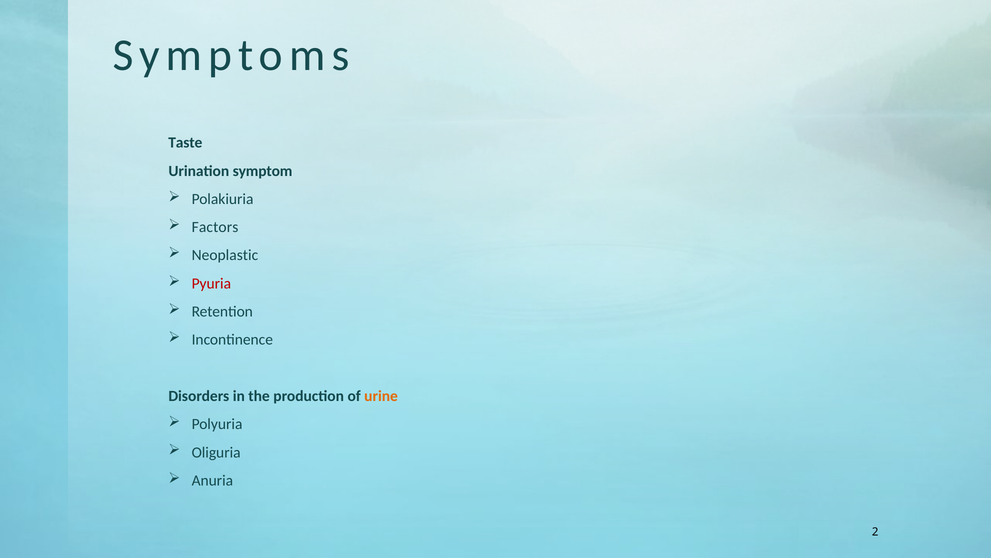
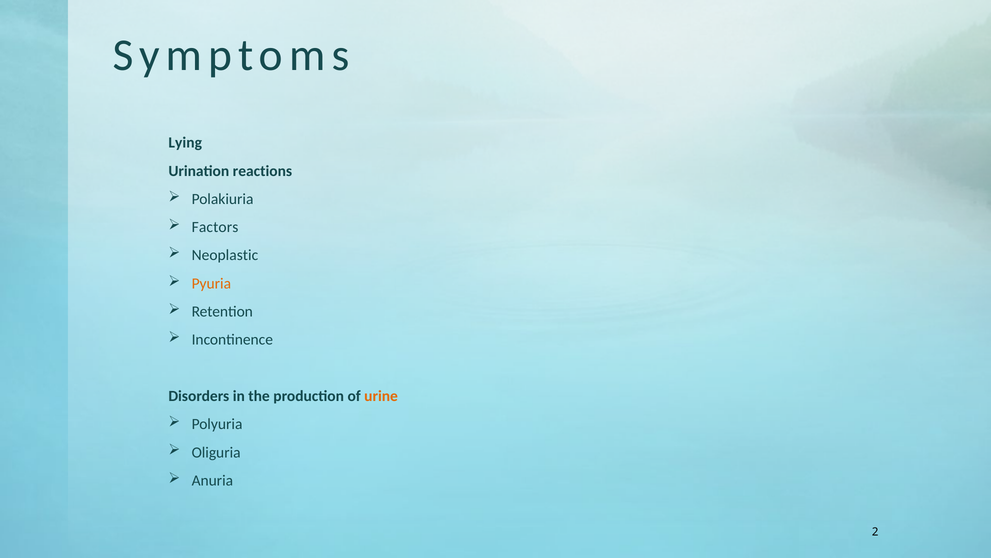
Taste: Taste -> Lying
symptom: symptom -> reactions
Pyuria colour: red -> orange
